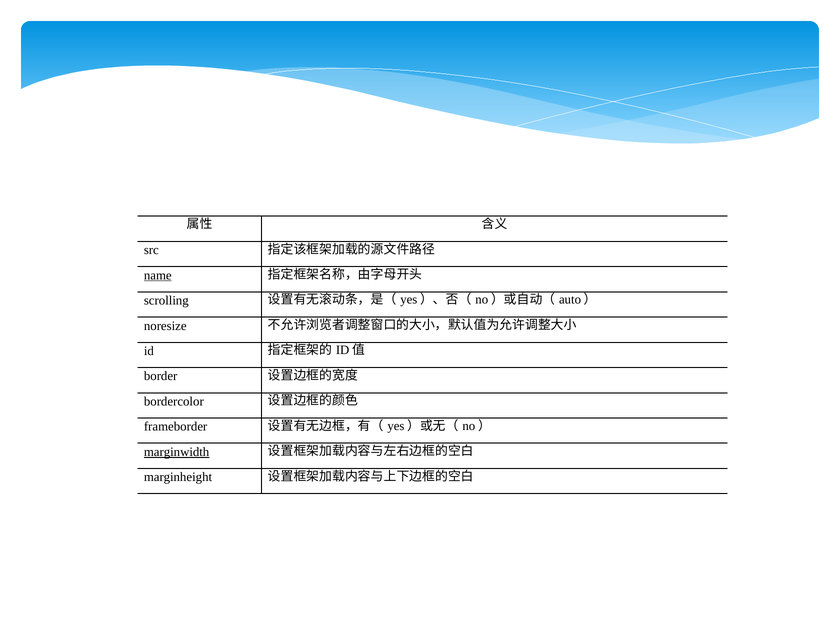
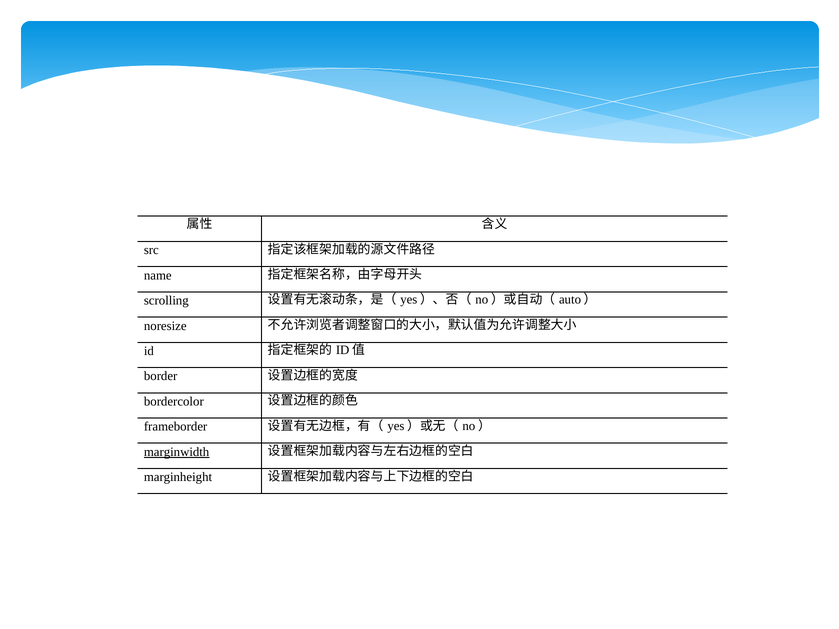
name underline: present -> none
